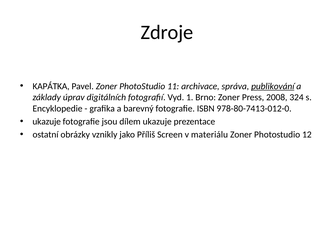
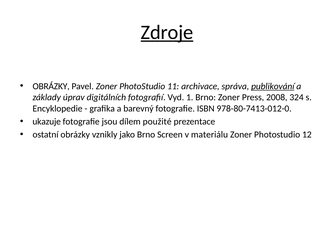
Zdroje underline: none -> present
KAPÁTKA at (51, 86): KAPÁTKA -> OBRÁZKY
dílem ukazuje: ukazuje -> použité
jako Příliš: Příliš -> Brno
